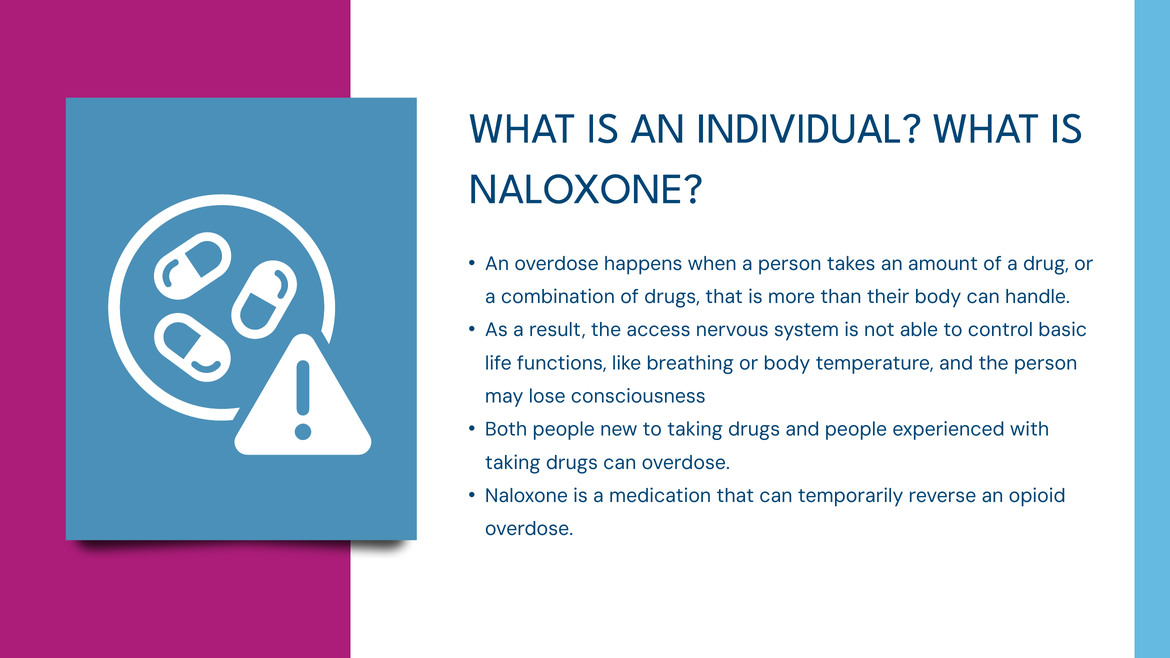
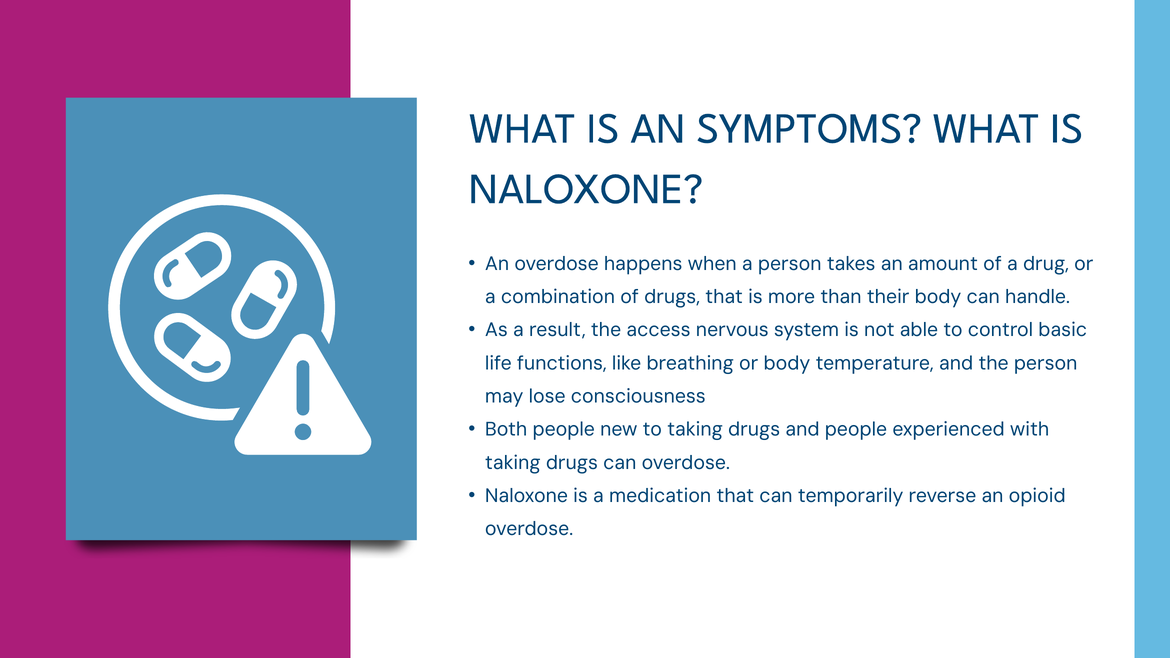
INDIVIDUAL: INDIVIDUAL -> SYMPTOMS
